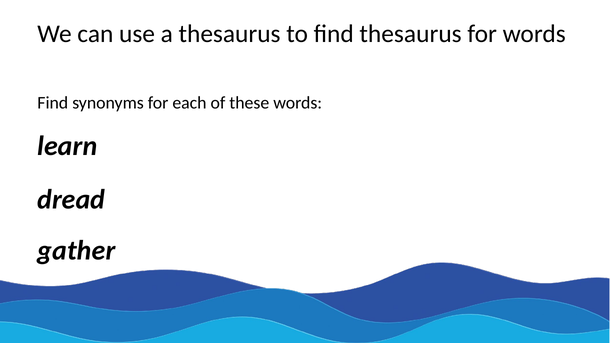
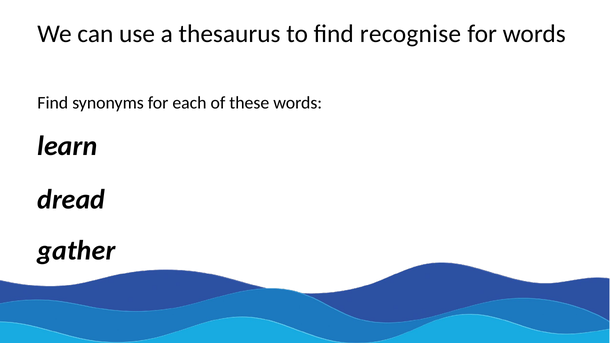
find thesaurus: thesaurus -> recognise
